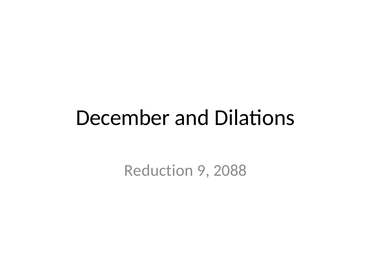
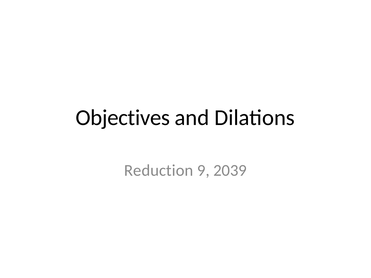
December: December -> Objectives
2088: 2088 -> 2039
